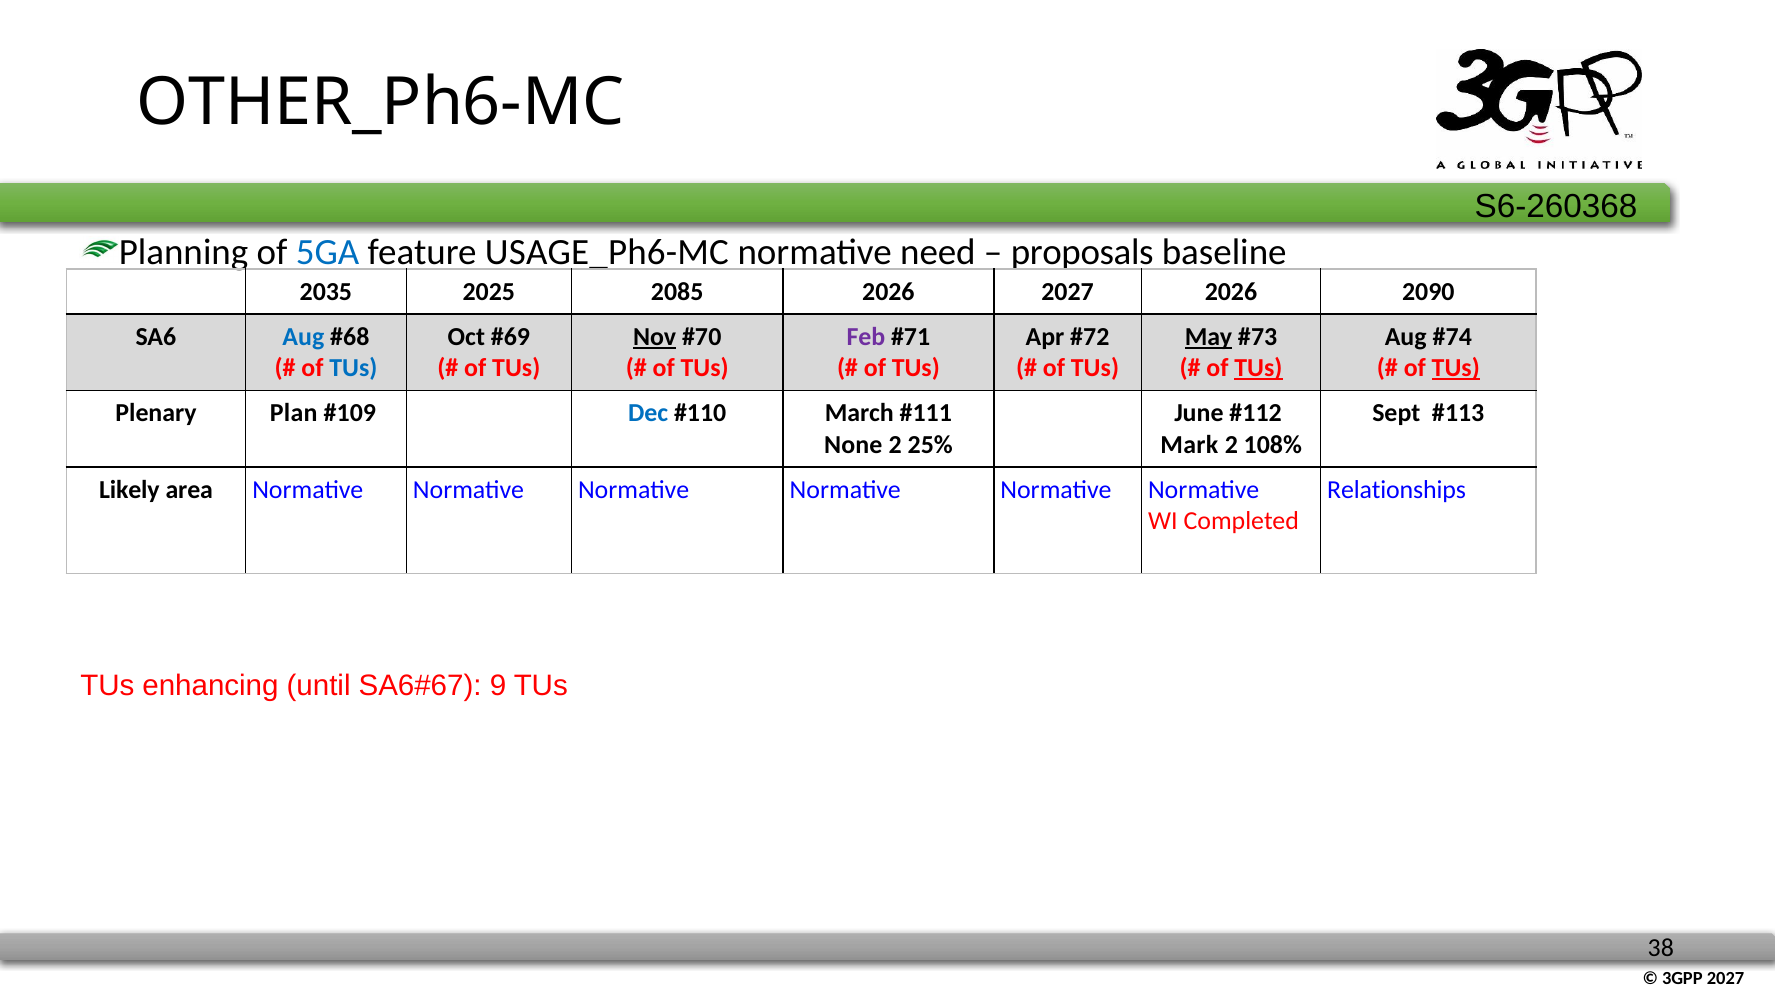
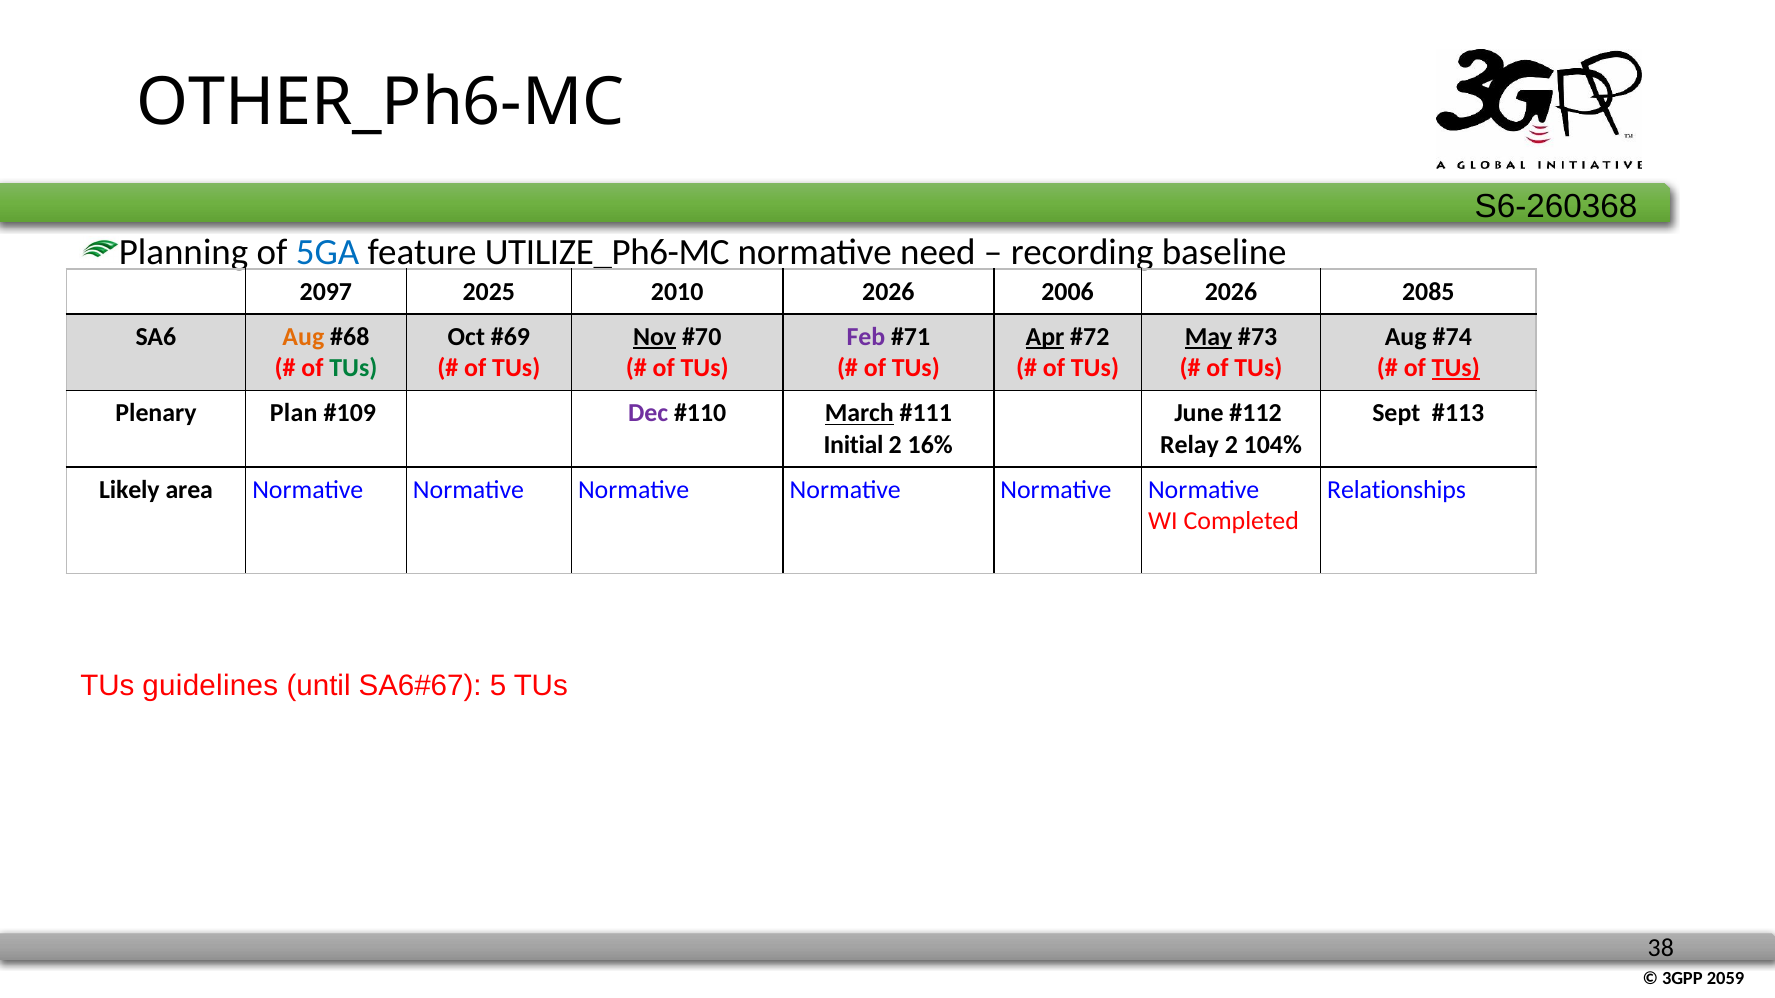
USAGE_Ph6-MC: USAGE_Ph6-MC -> UTILIZE_Ph6-MC
proposals: proposals -> recording
2035: 2035 -> 2097
2085: 2085 -> 2010
2026 2027: 2027 -> 2006
2090: 2090 -> 2085
Aug at (303, 337) colour: blue -> orange
Apr underline: none -> present
TUs at (353, 368) colour: blue -> green
TUs at (1258, 368) underline: present -> none
Dec colour: blue -> purple
March underline: none -> present
None: None -> Initial
25%: 25% -> 16%
Mark: Mark -> Relay
108%: 108% -> 104%
enhancing: enhancing -> guidelines
9: 9 -> 5
2027 at (1726, 979): 2027 -> 2059
